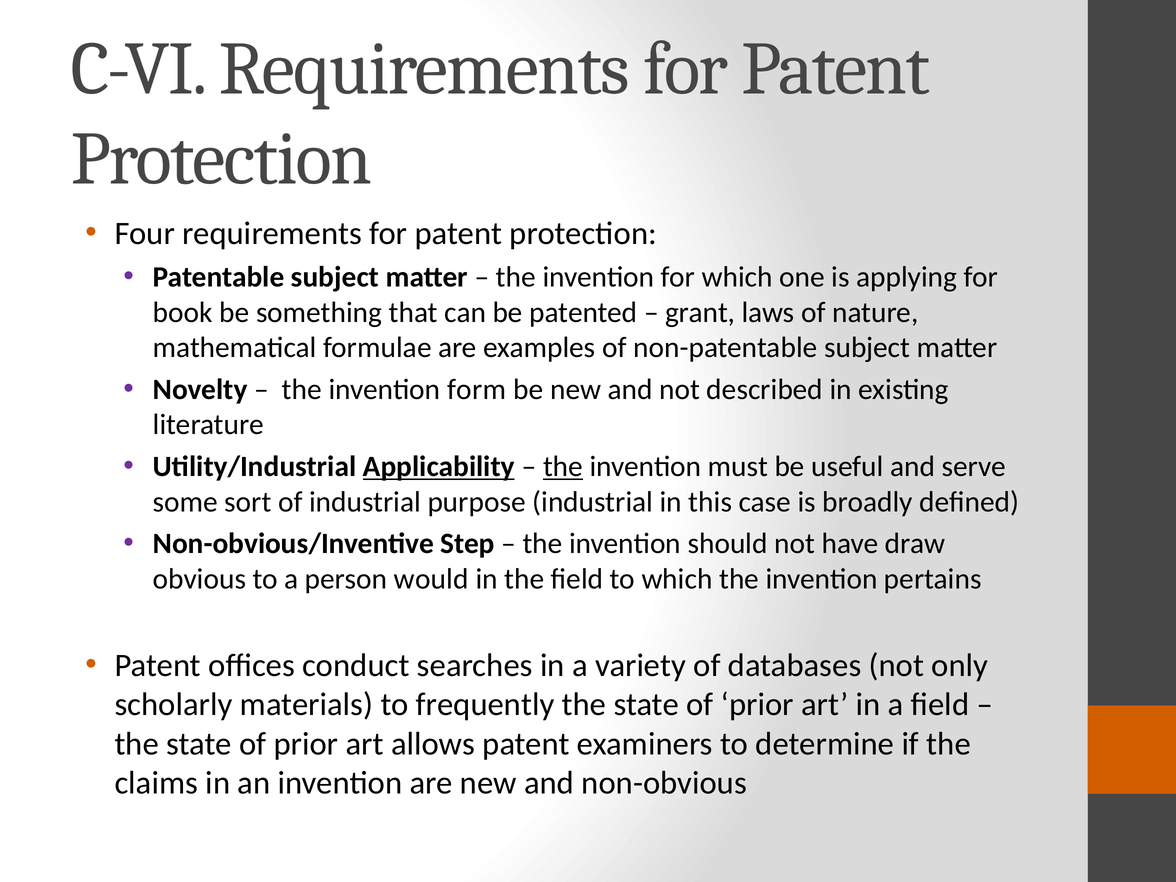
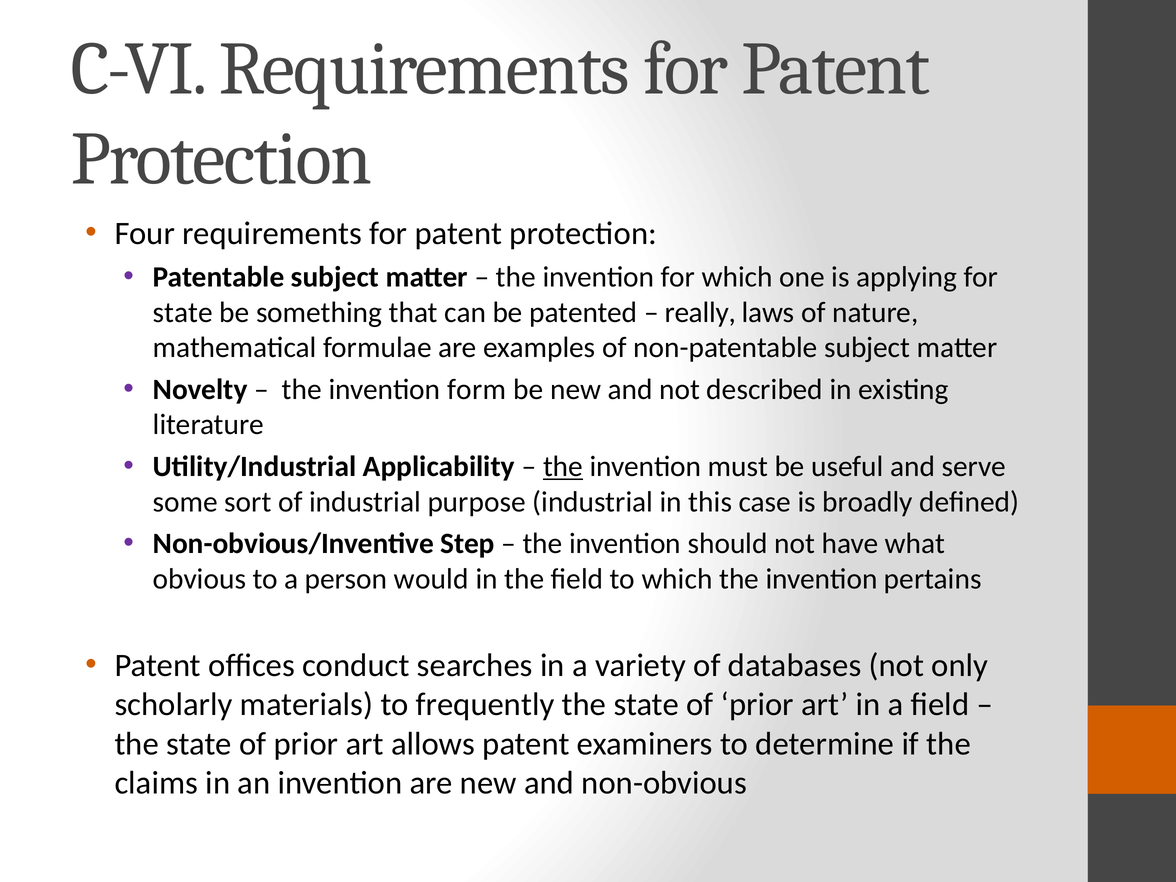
book at (183, 312): book -> state
grant: grant -> really
Applicability underline: present -> none
draw: draw -> what
